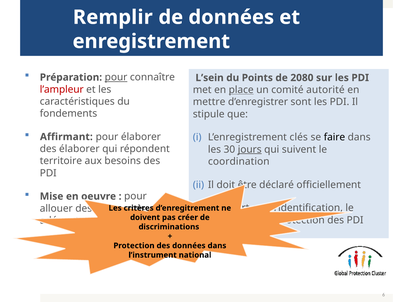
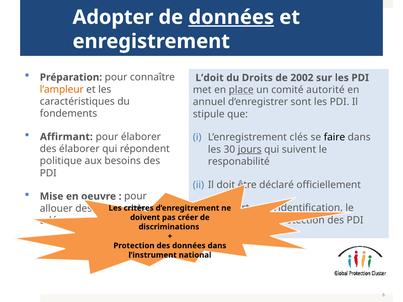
Remplir: Remplir -> Adopter
données at (231, 17) underline: none -> present
pour at (116, 77) underline: present -> none
L’sein: L’sein -> L’doit
Points: Points -> Droits
2080: 2080 -> 2002
l’ampleur colour: red -> orange
mettre: mettre -> annuel
territoire: territoire -> politique
coordination: coordination -> responabilité
